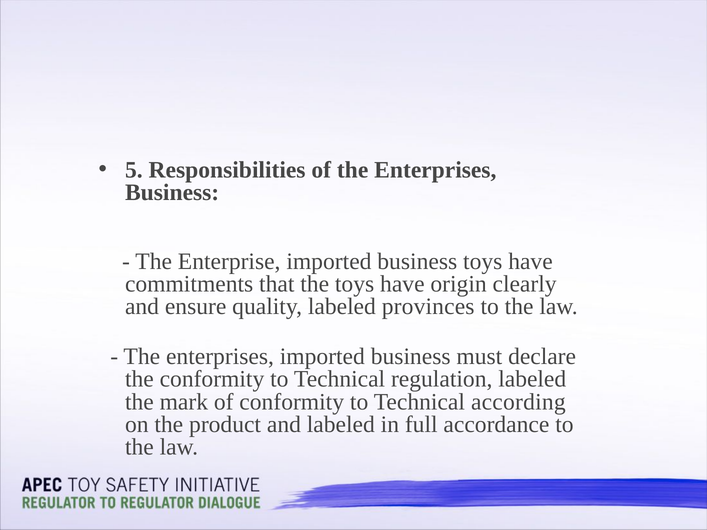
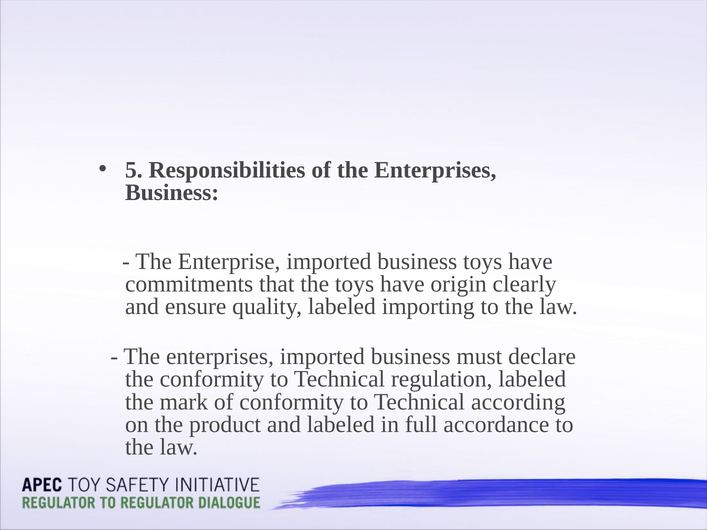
provinces: provinces -> importing
